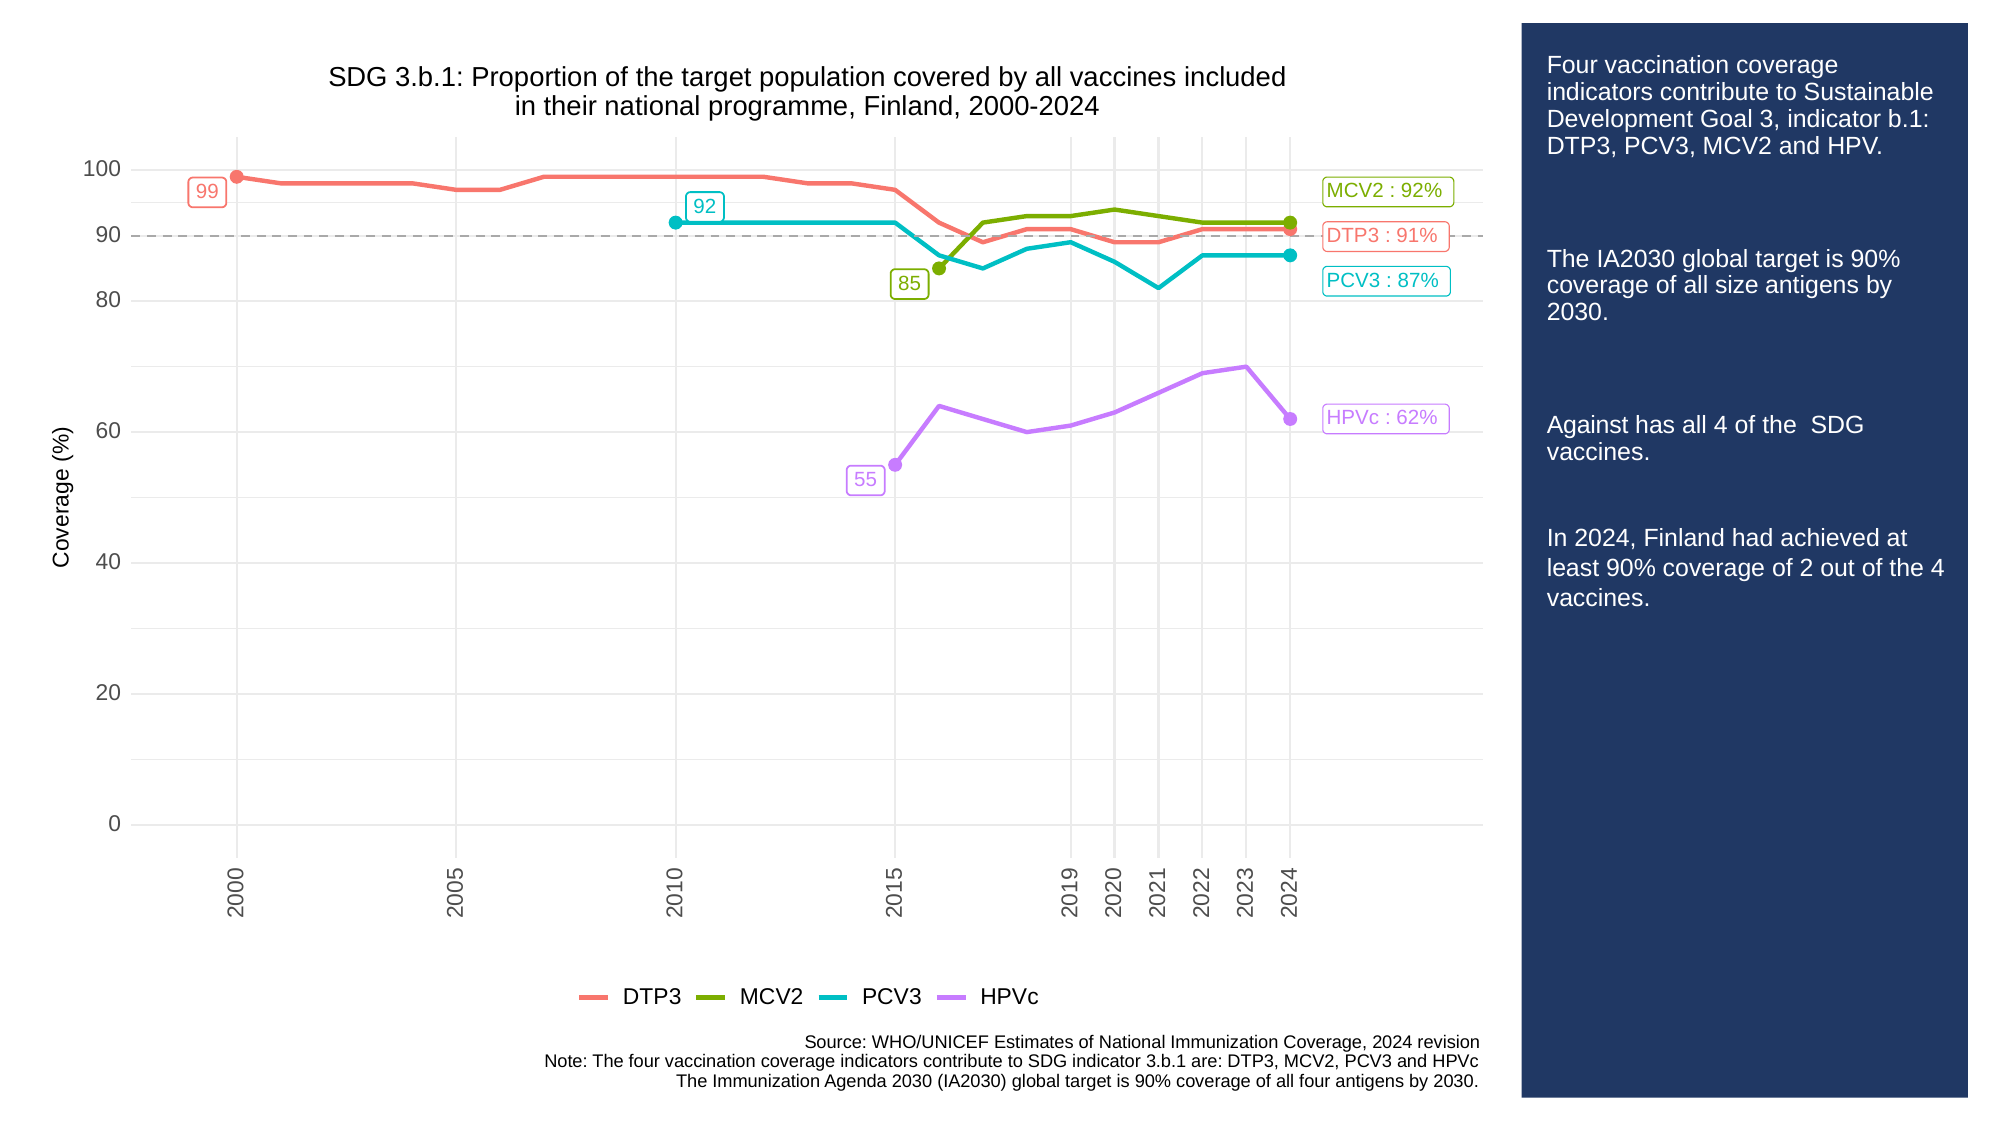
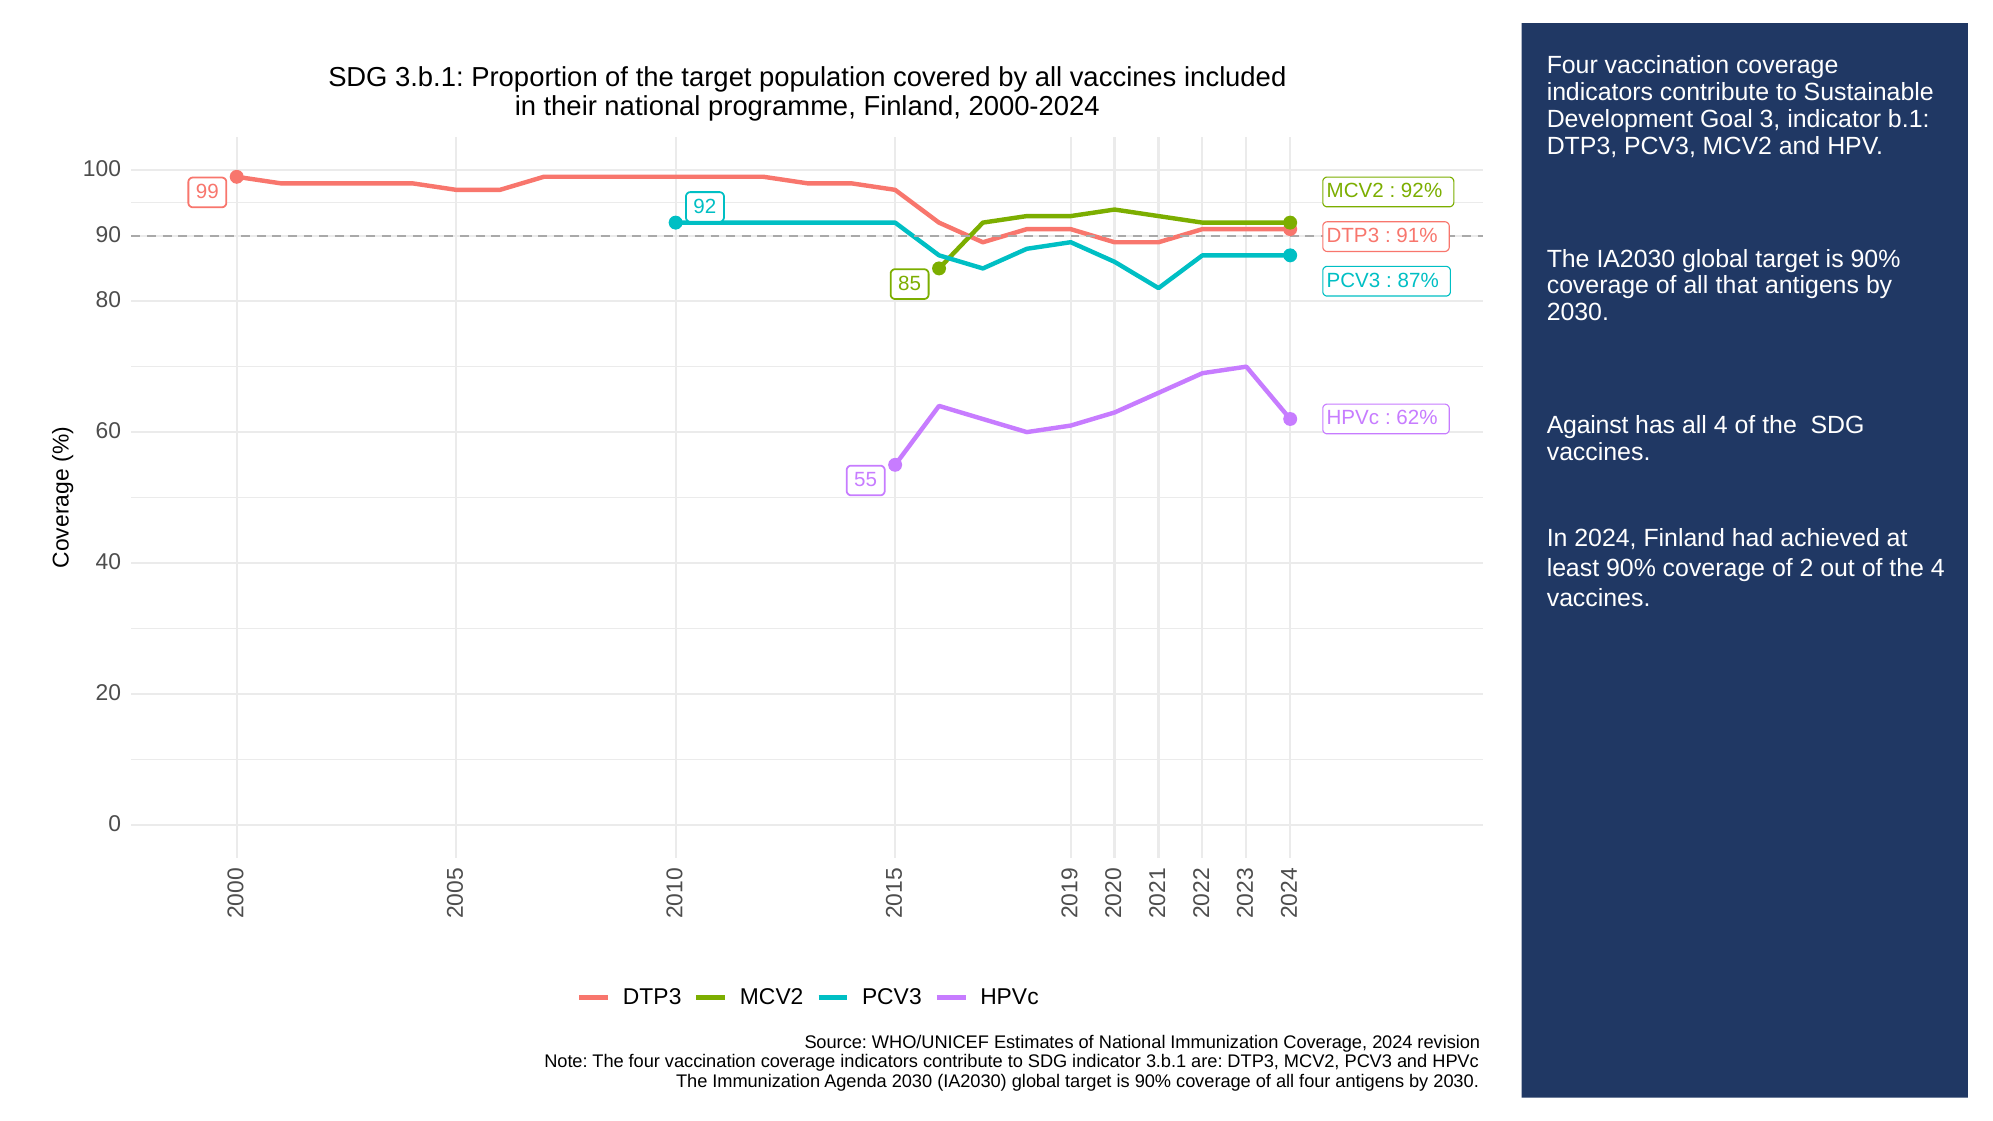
size: size -> that
